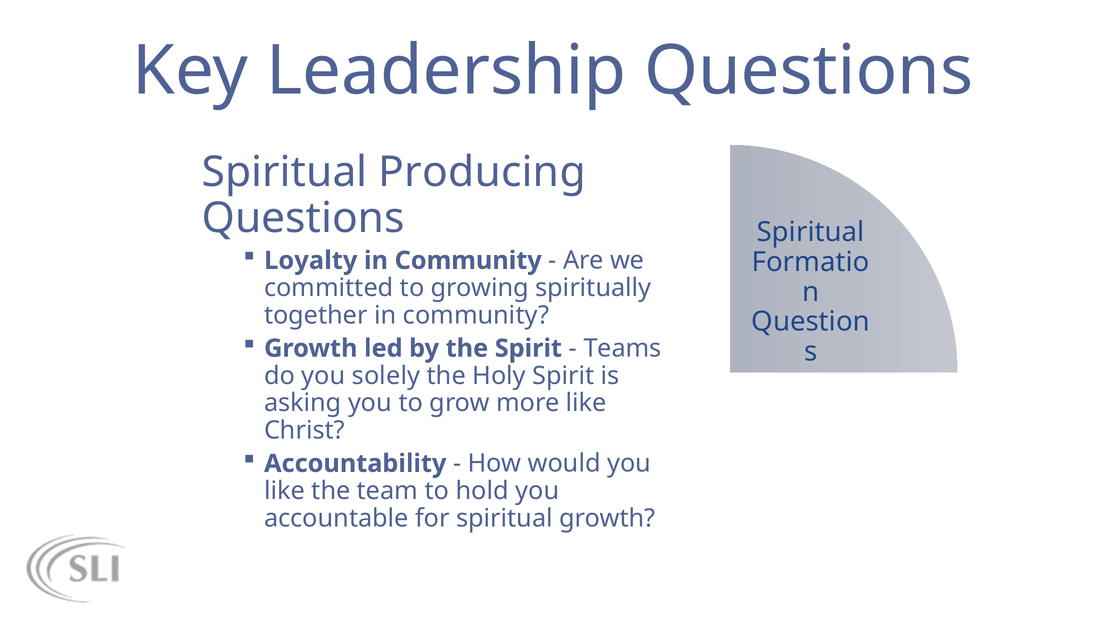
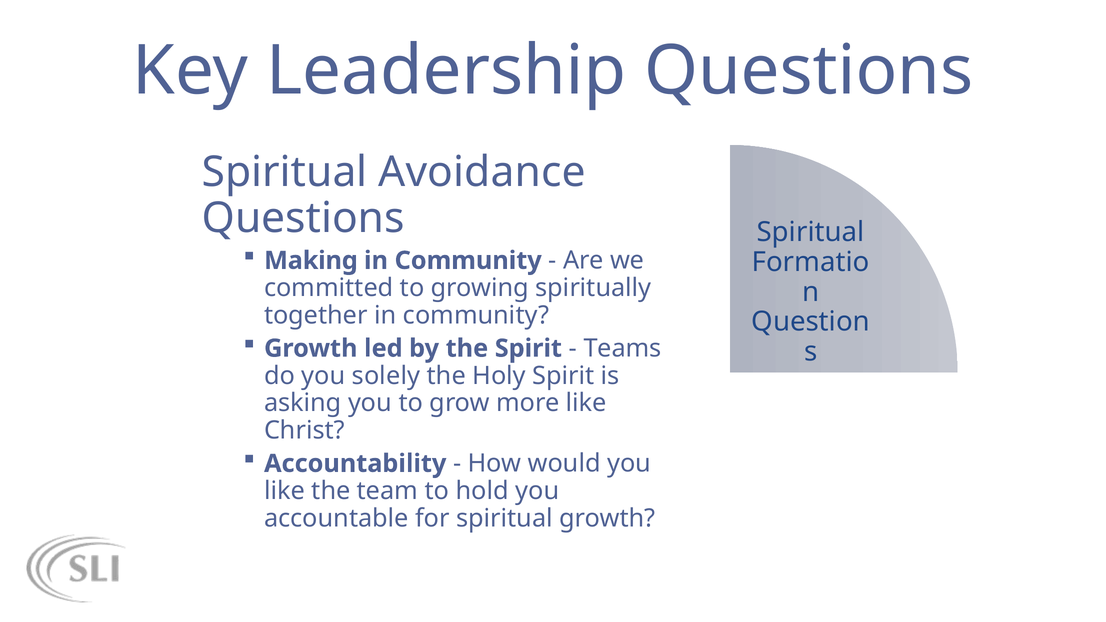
Producing: Producing -> Avoidance
Loyalty: Loyalty -> Making
